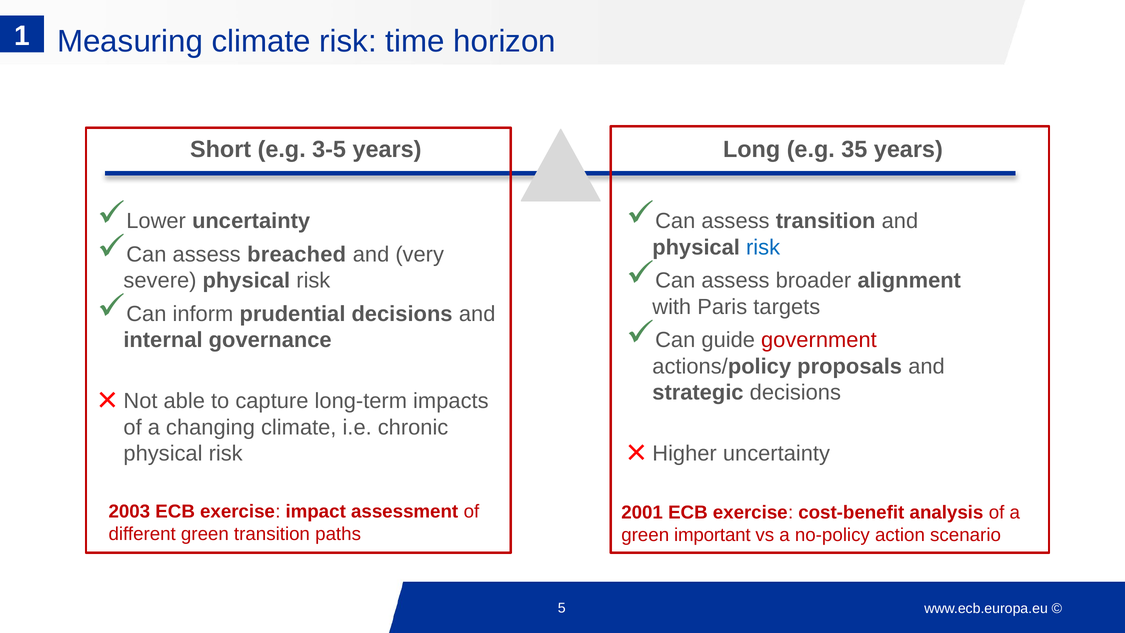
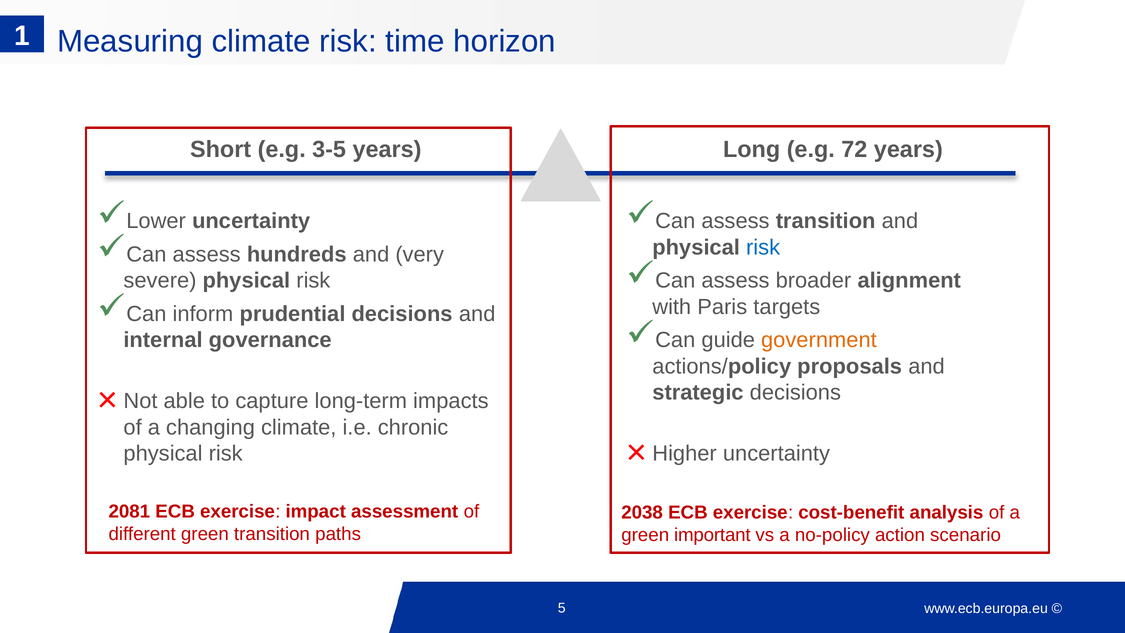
35: 35 -> 72
breached: breached -> hundreds
government colour: red -> orange
2003: 2003 -> 2081
2001: 2001 -> 2038
